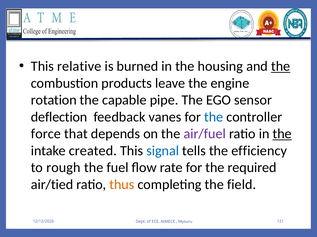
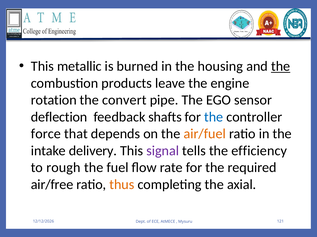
relative: relative -> metallic
capable: capable -> convert
vanes: vanes -> shafts
air/fuel colour: purple -> orange
the at (282, 134) underline: present -> none
created: created -> delivery
signal colour: blue -> purple
air/tied: air/tied -> air/free
field: field -> axial
